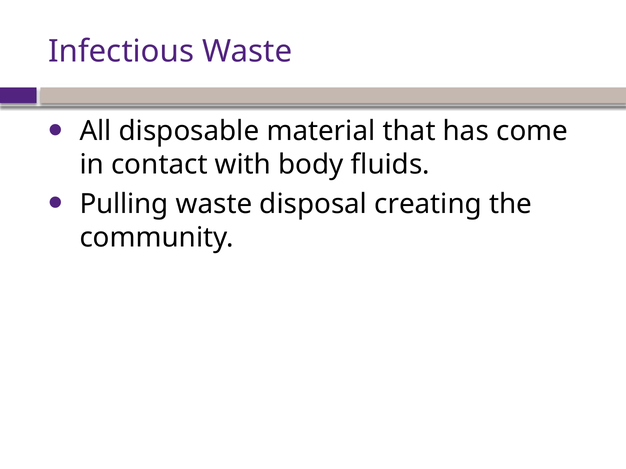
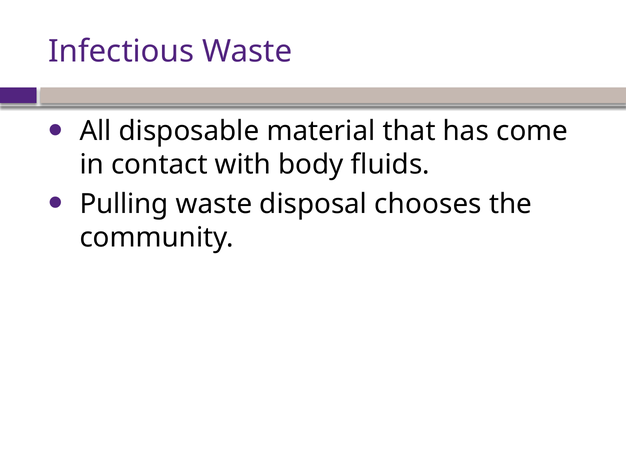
creating: creating -> chooses
